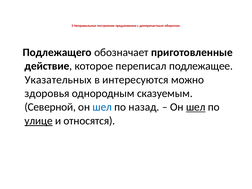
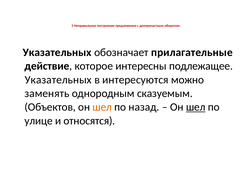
Подлежащего at (57, 52): Подлежащего -> Указательных
приготовленные: приготовленные -> прилагательные
переписал: переписал -> интересны
здоровья: здоровья -> заменять
Северной: Северной -> Объектов
шел at (102, 107) colour: blue -> orange
улице underline: present -> none
